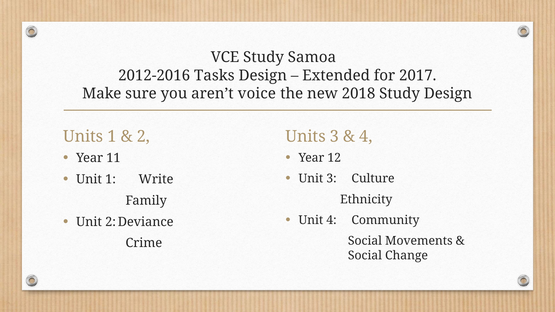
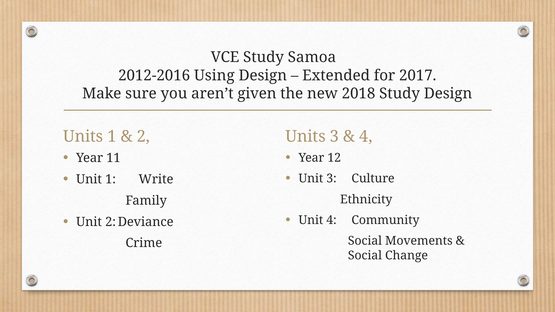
Tasks: Tasks -> Using
voice: voice -> given
